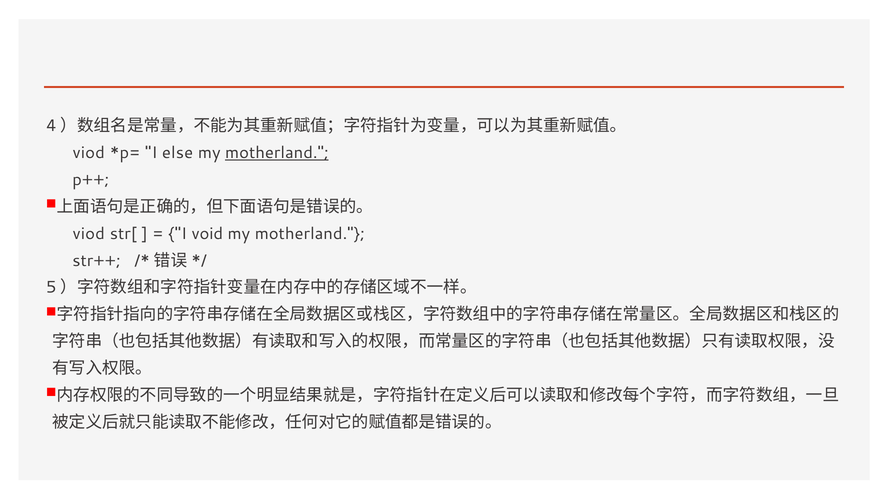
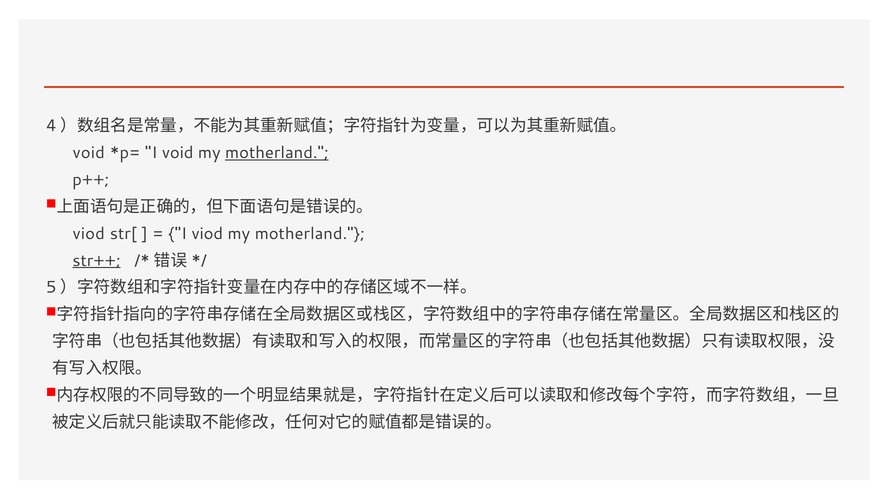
viod at (89, 153): viod -> void
I else: else -> void
I void: void -> viod
str++ underline: none -> present
